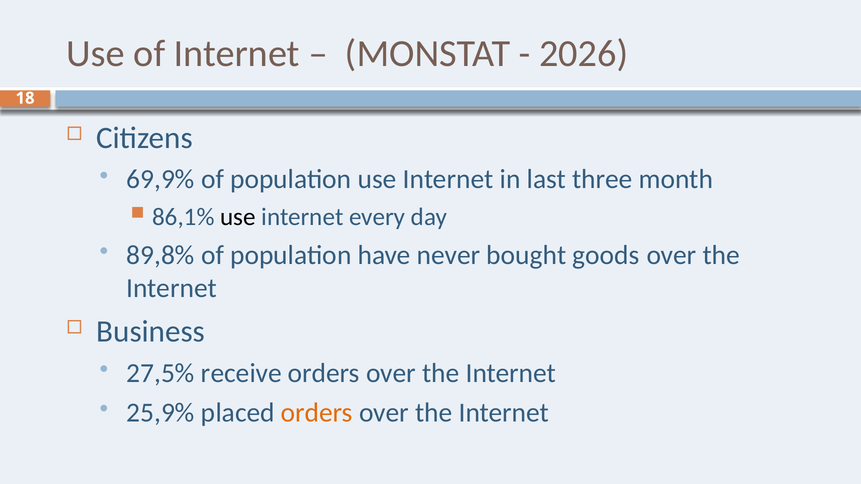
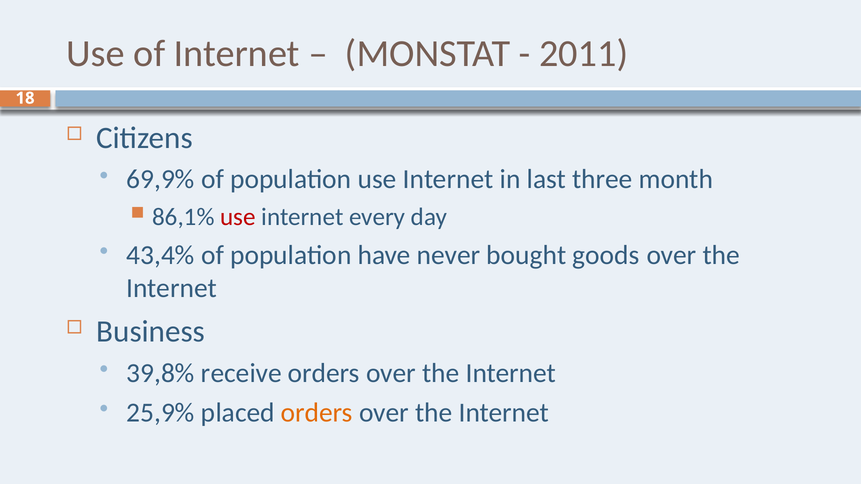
2026: 2026 -> 2011
use at (238, 217) colour: black -> red
89,8%: 89,8% -> 43,4%
27,5%: 27,5% -> 39,8%
